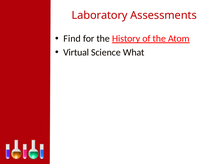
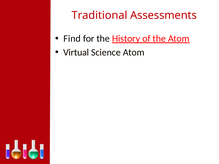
Laboratory: Laboratory -> Traditional
Science What: What -> Atom
